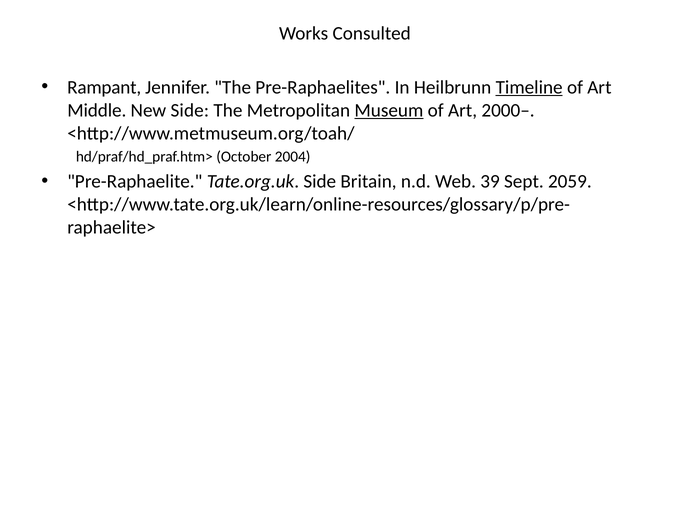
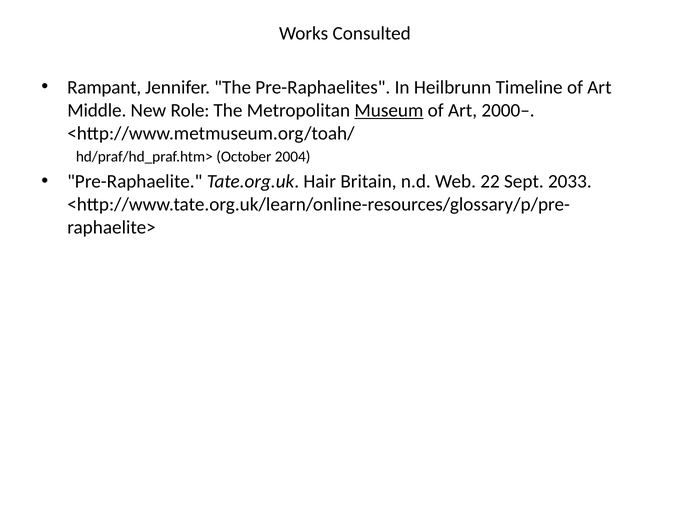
Timeline underline: present -> none
New Side: Side -> Role
Tate.org.uk Side: Side -> Hair
39: 39 -> 22
2059: 2059 -> 2033
